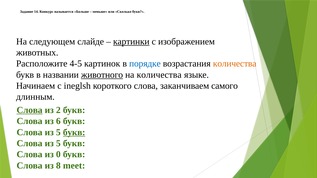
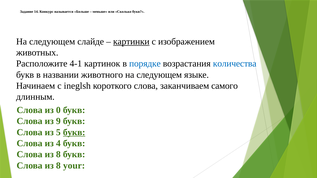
4-5: 4-5 -> 4-1
количества at (235, 64) colour: orange -> blue
животного underline: present -> none
количества at (159, 75): количества -> следующем
Слова at (30, 110) underline: present -> none
2: 2 -> 0
6: 6 -> 9
5 at (58, 144): 5 -> 4
0 at (58, 155): 0 -> 8
meet: meet -> your
